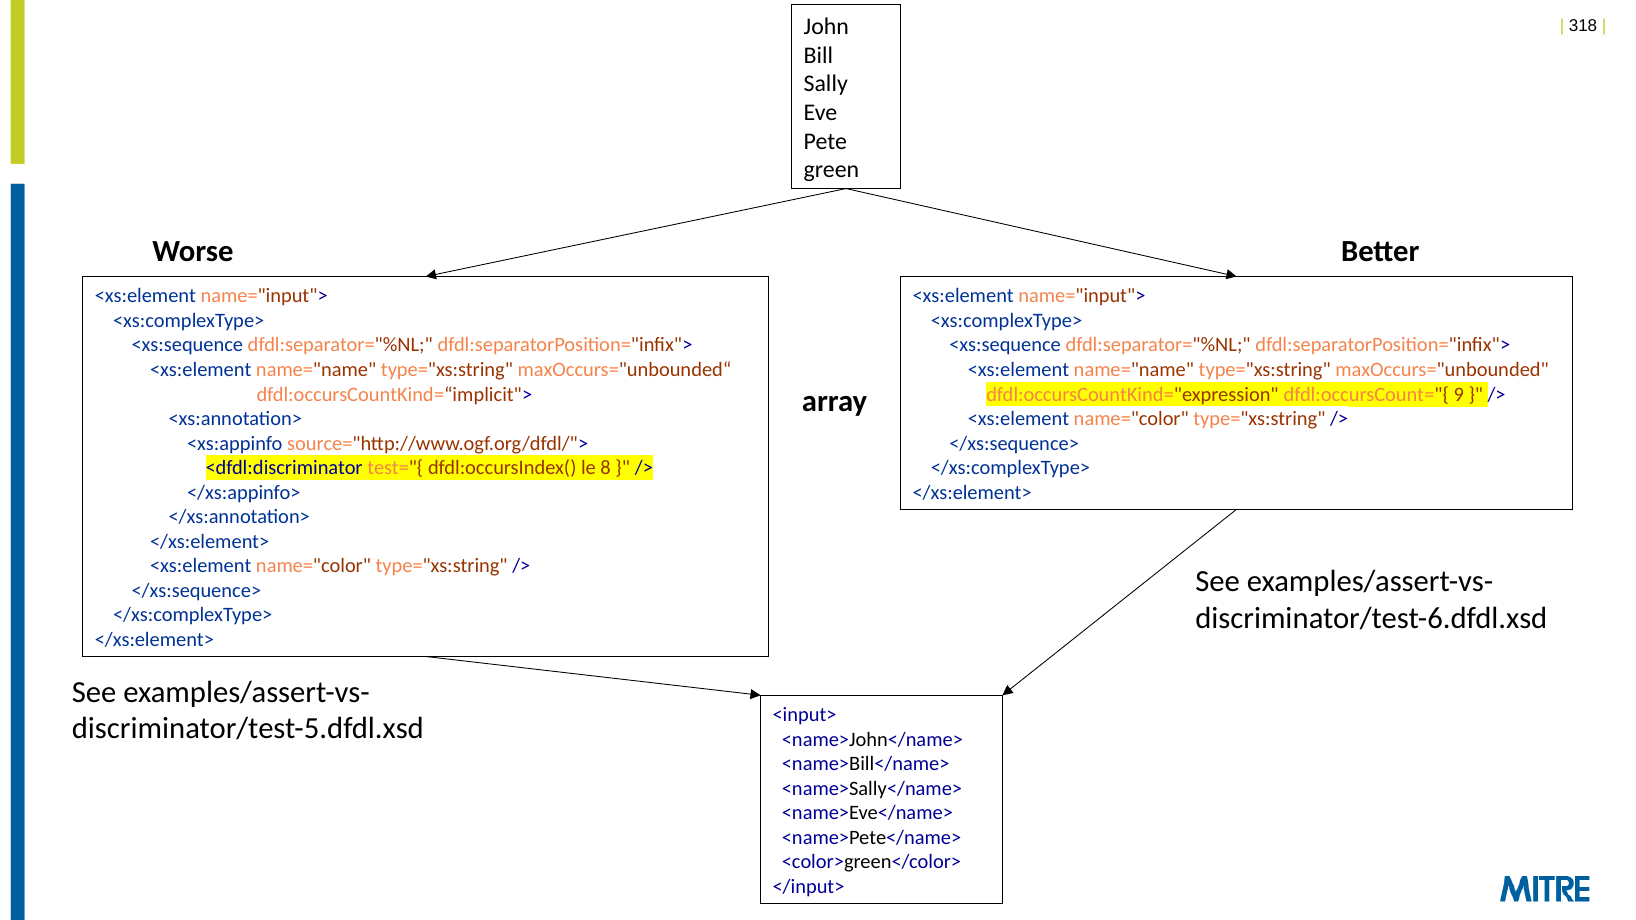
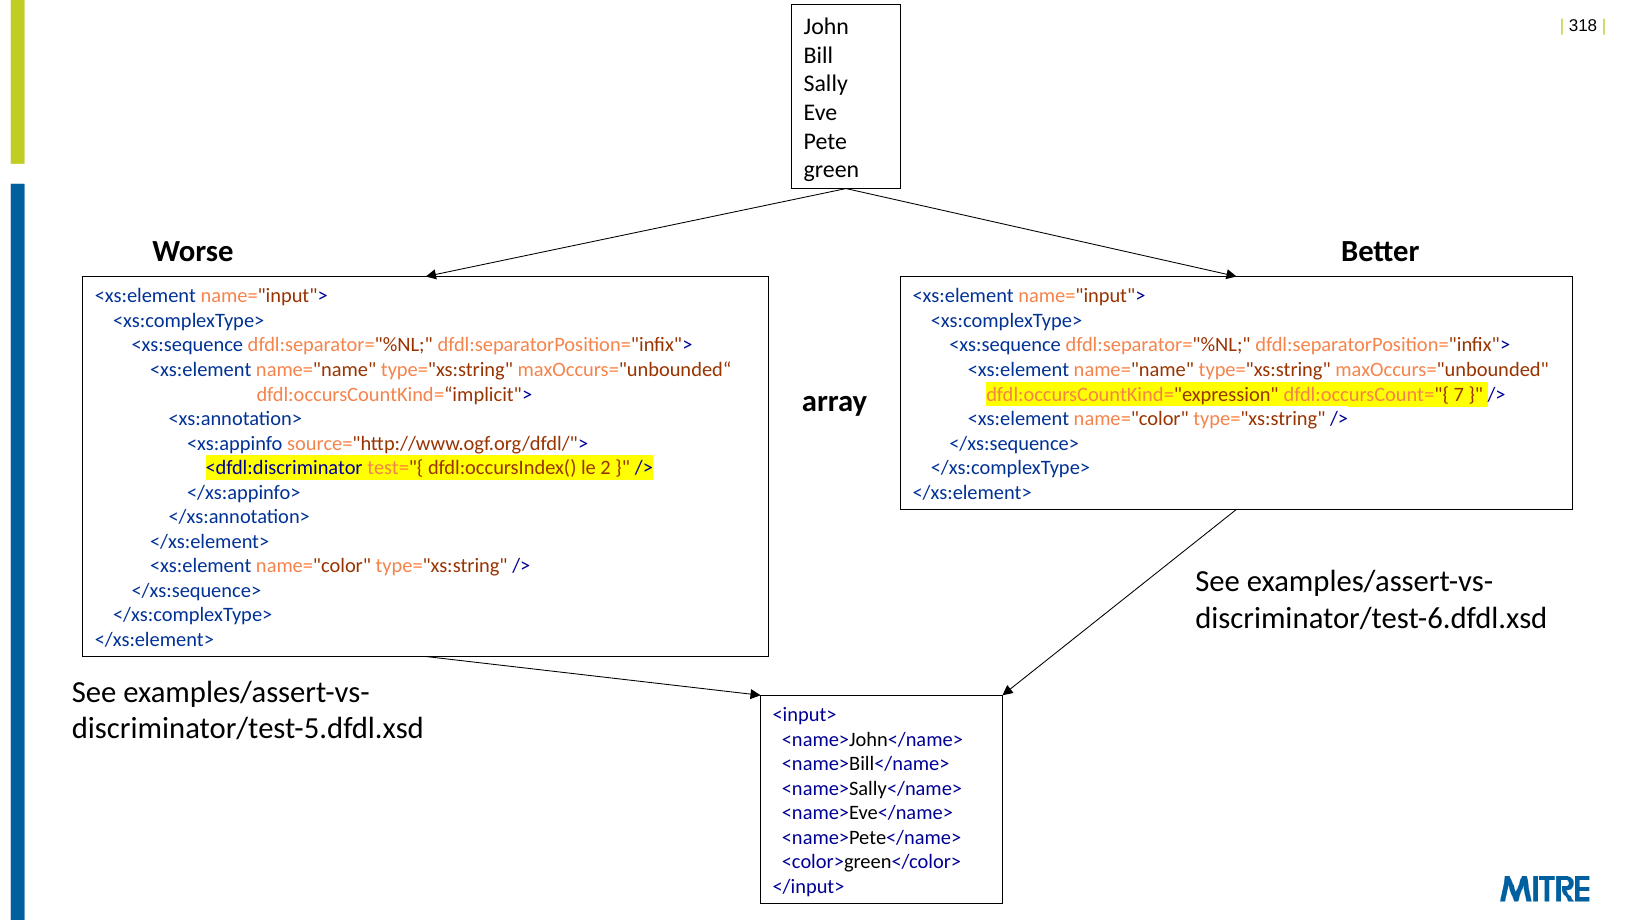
9: 9 -> 7
8: 8 -> 2
